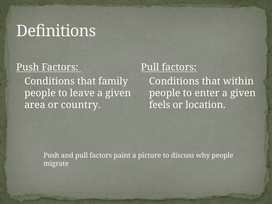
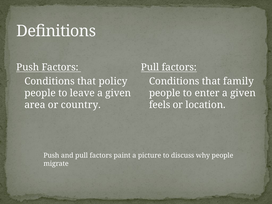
family: family -> policy
within: within -> family
